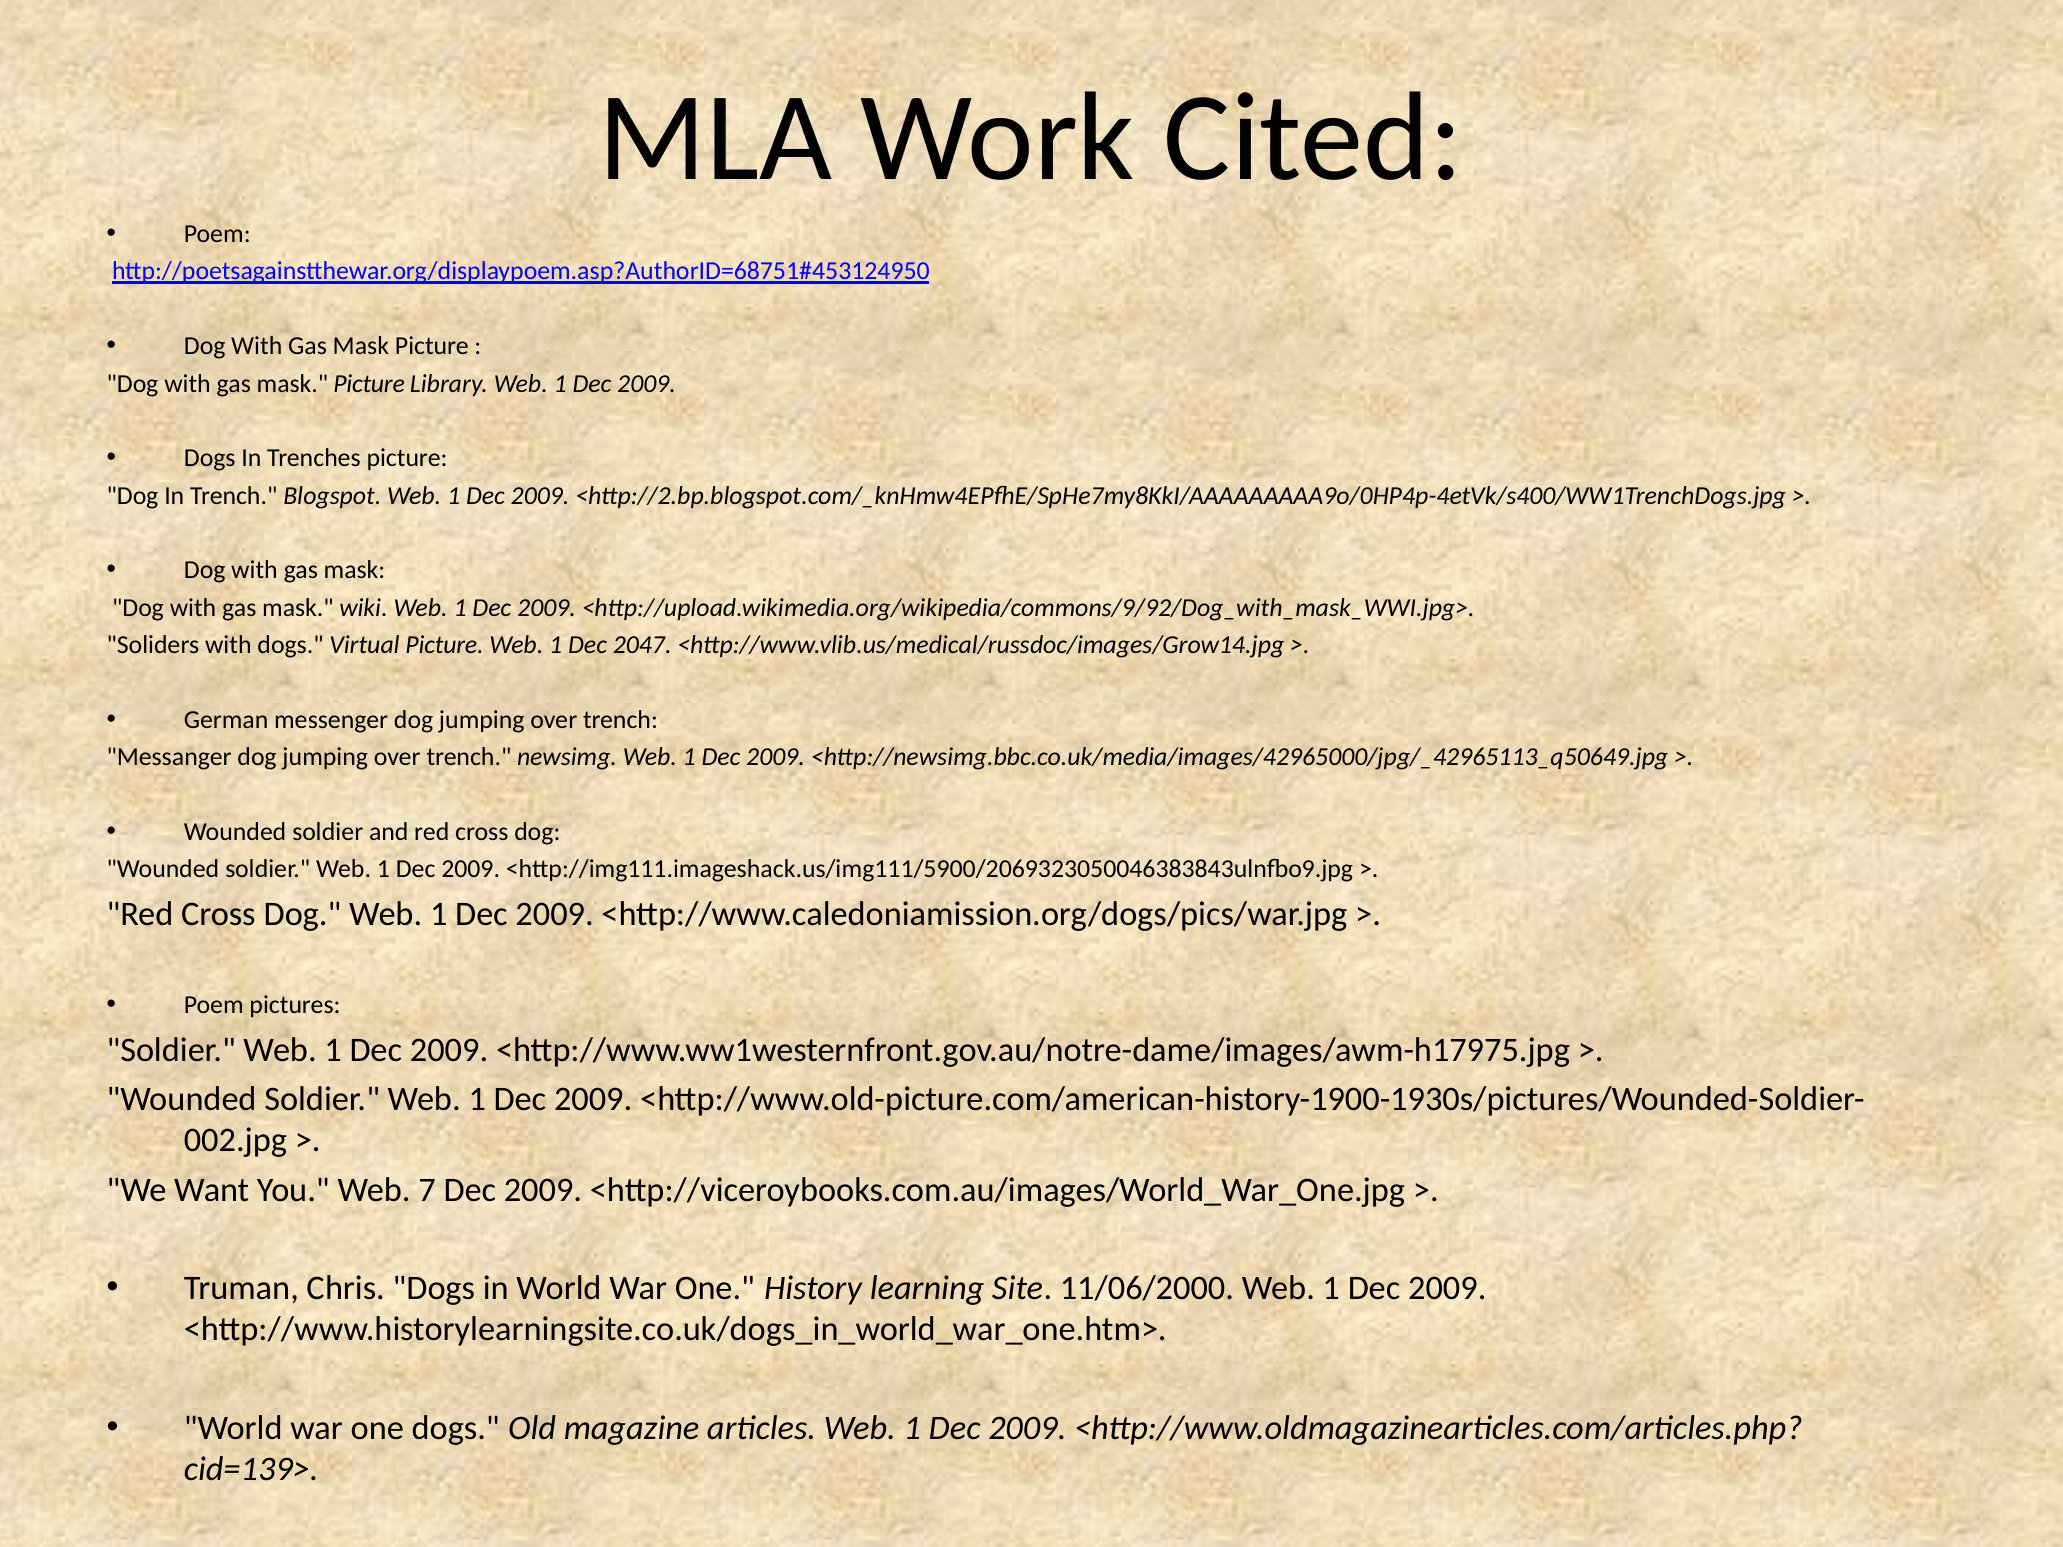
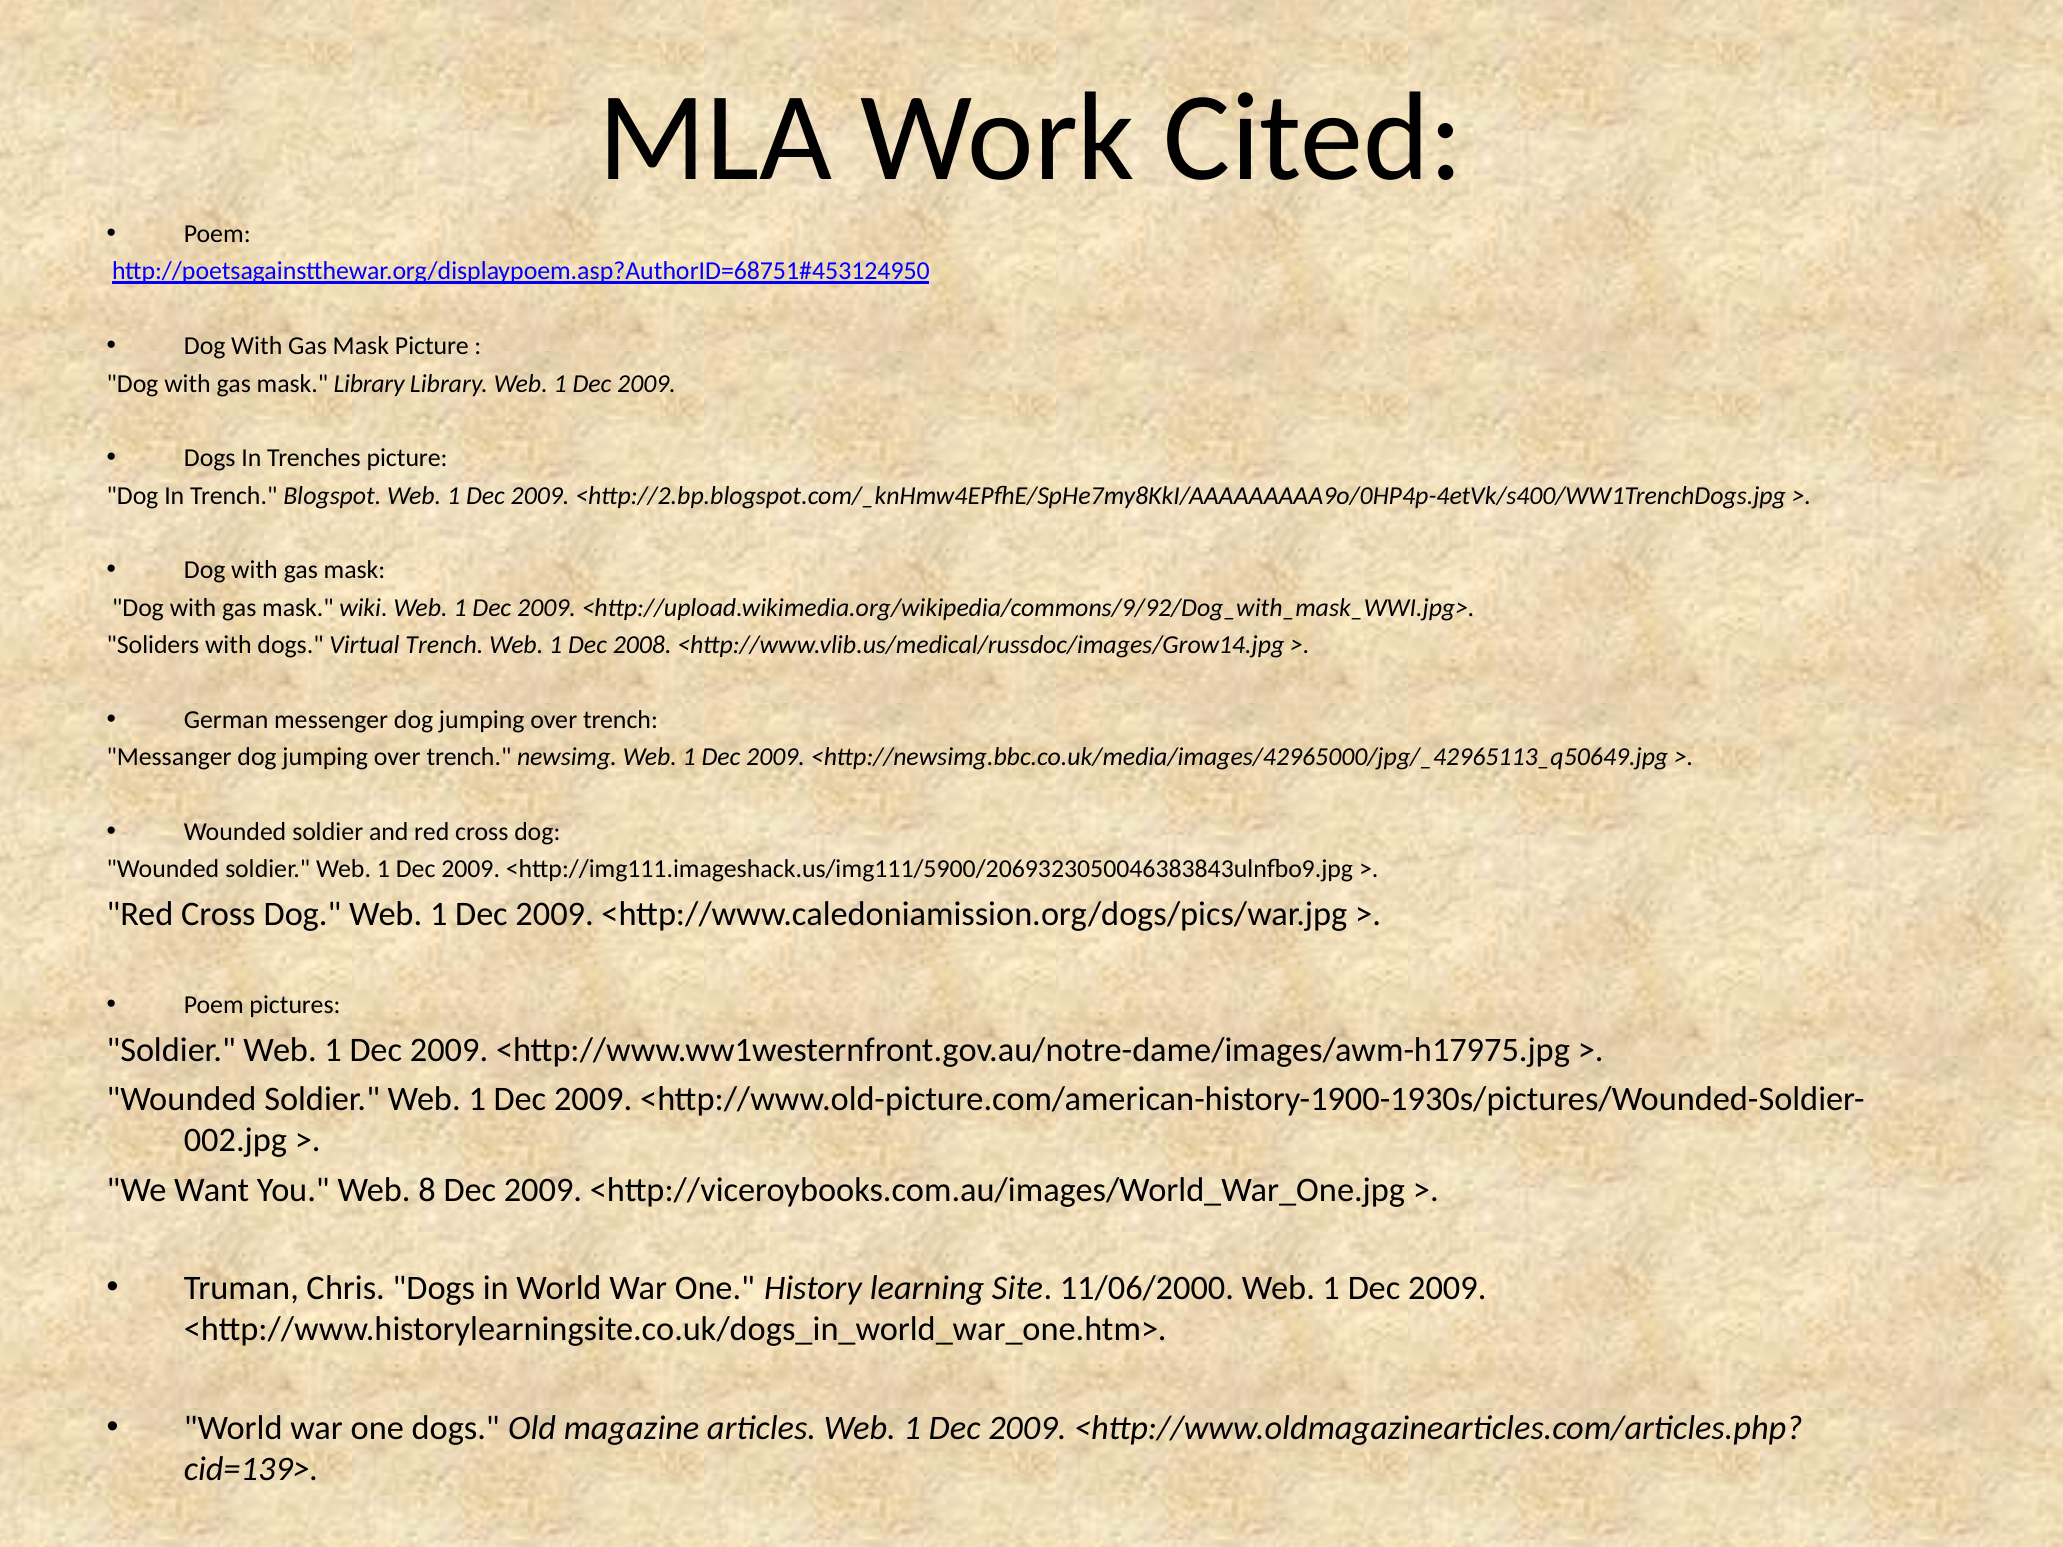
Picture at (369, 384): Picture -> Library
Virtual Picture: Picture -> Trench
2047: 2047 -> 2008
7: 7 -> 8
